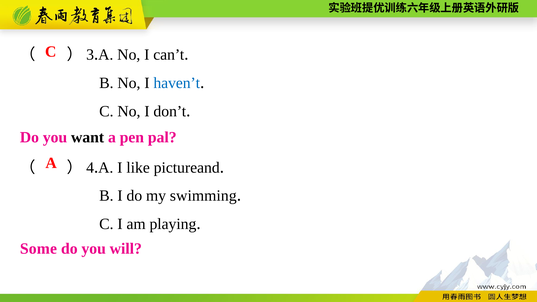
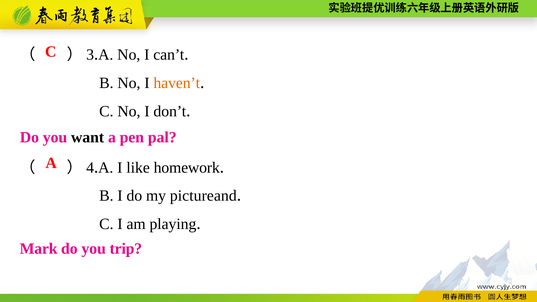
haven’t colour: blue -> orange
pictureand: pictureand -> homework
swimming: swimming -> pictureand
Some: Some -> Mark
will: will -> trip
